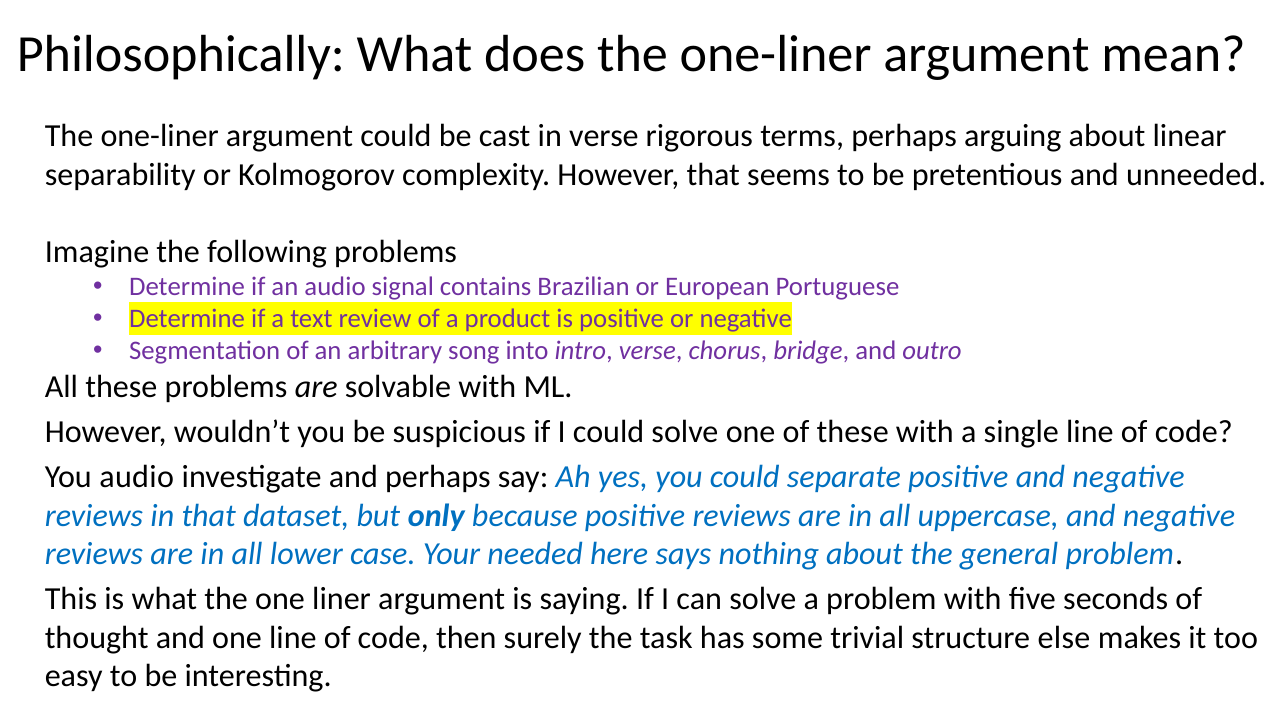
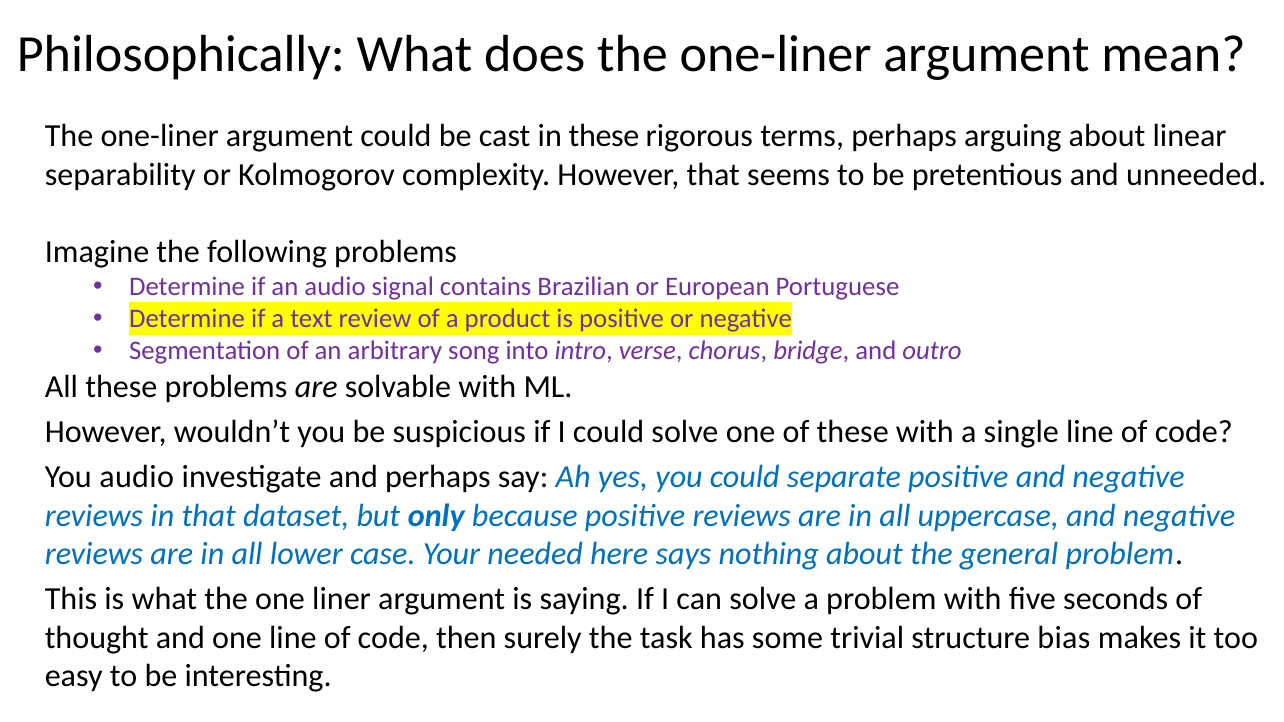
in verse: verse -> these
else: else -> bias
